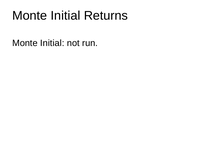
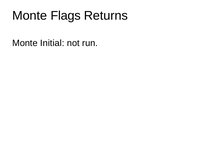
Initial at (65, 16): Initial -> Flags
